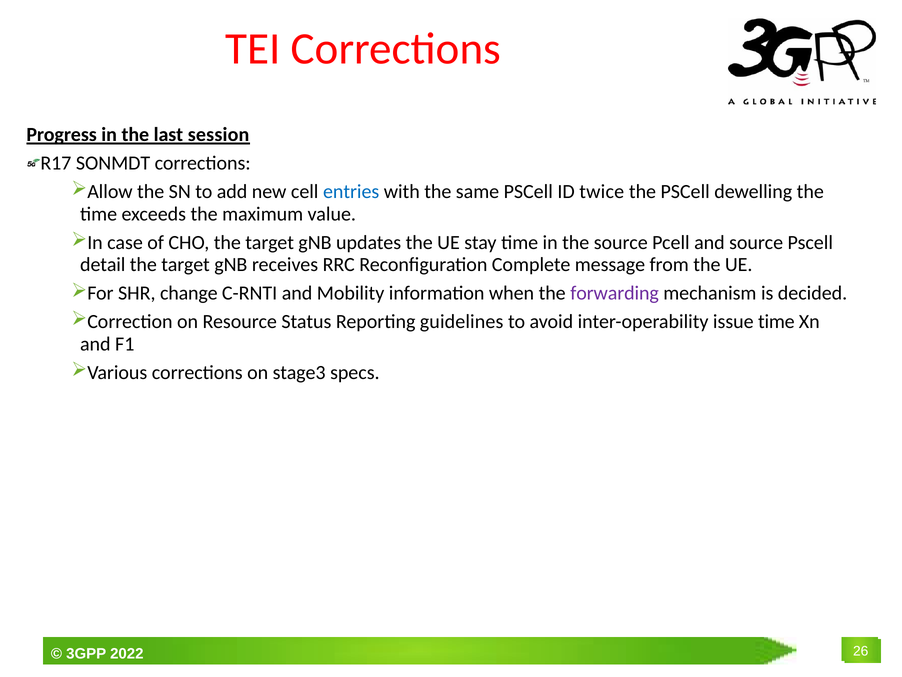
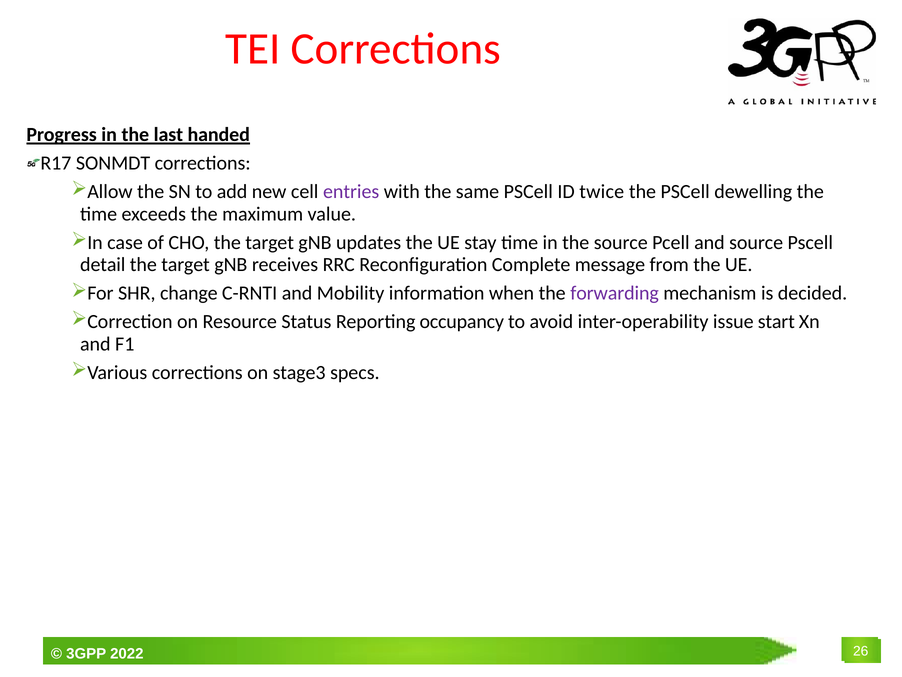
session: session -> handed
entries colour: blue -> purple
guidelines: guidelines -> occupancy
issue time: time -> start
